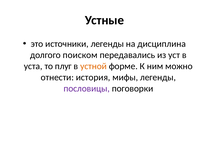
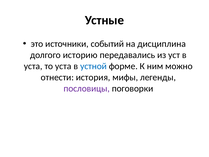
источники легенды: легенды -> событий
поиском: поиском -> историю
то плуг: плуг -> уста
устной colour: orange -> blue
